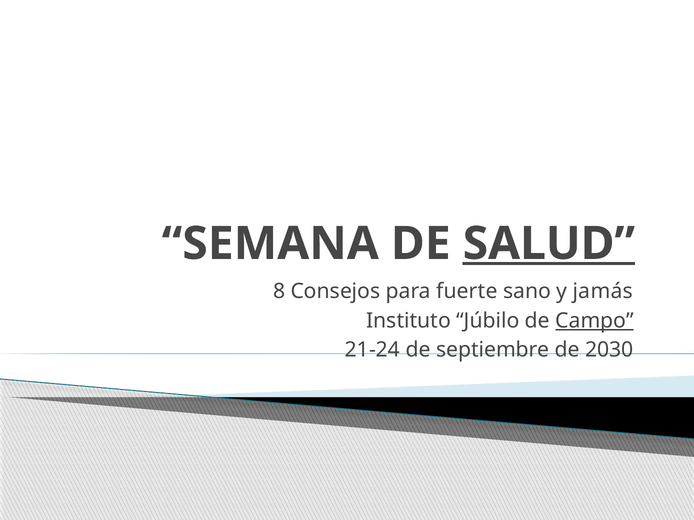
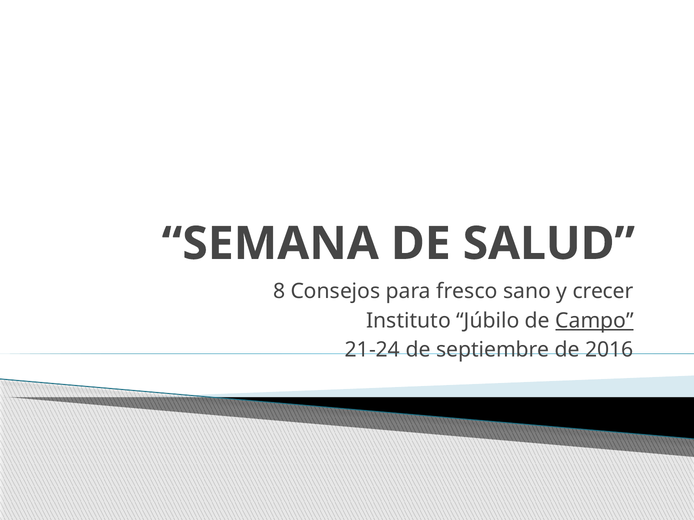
SALUD underline: present -> none
fuerte: fuerte -> fresco
jamás: jamás -> crecer
2030: 2030 -> 2016
